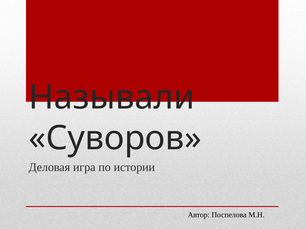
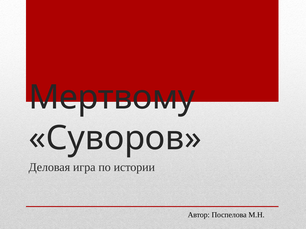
Называли: Называли -> Мертвому
